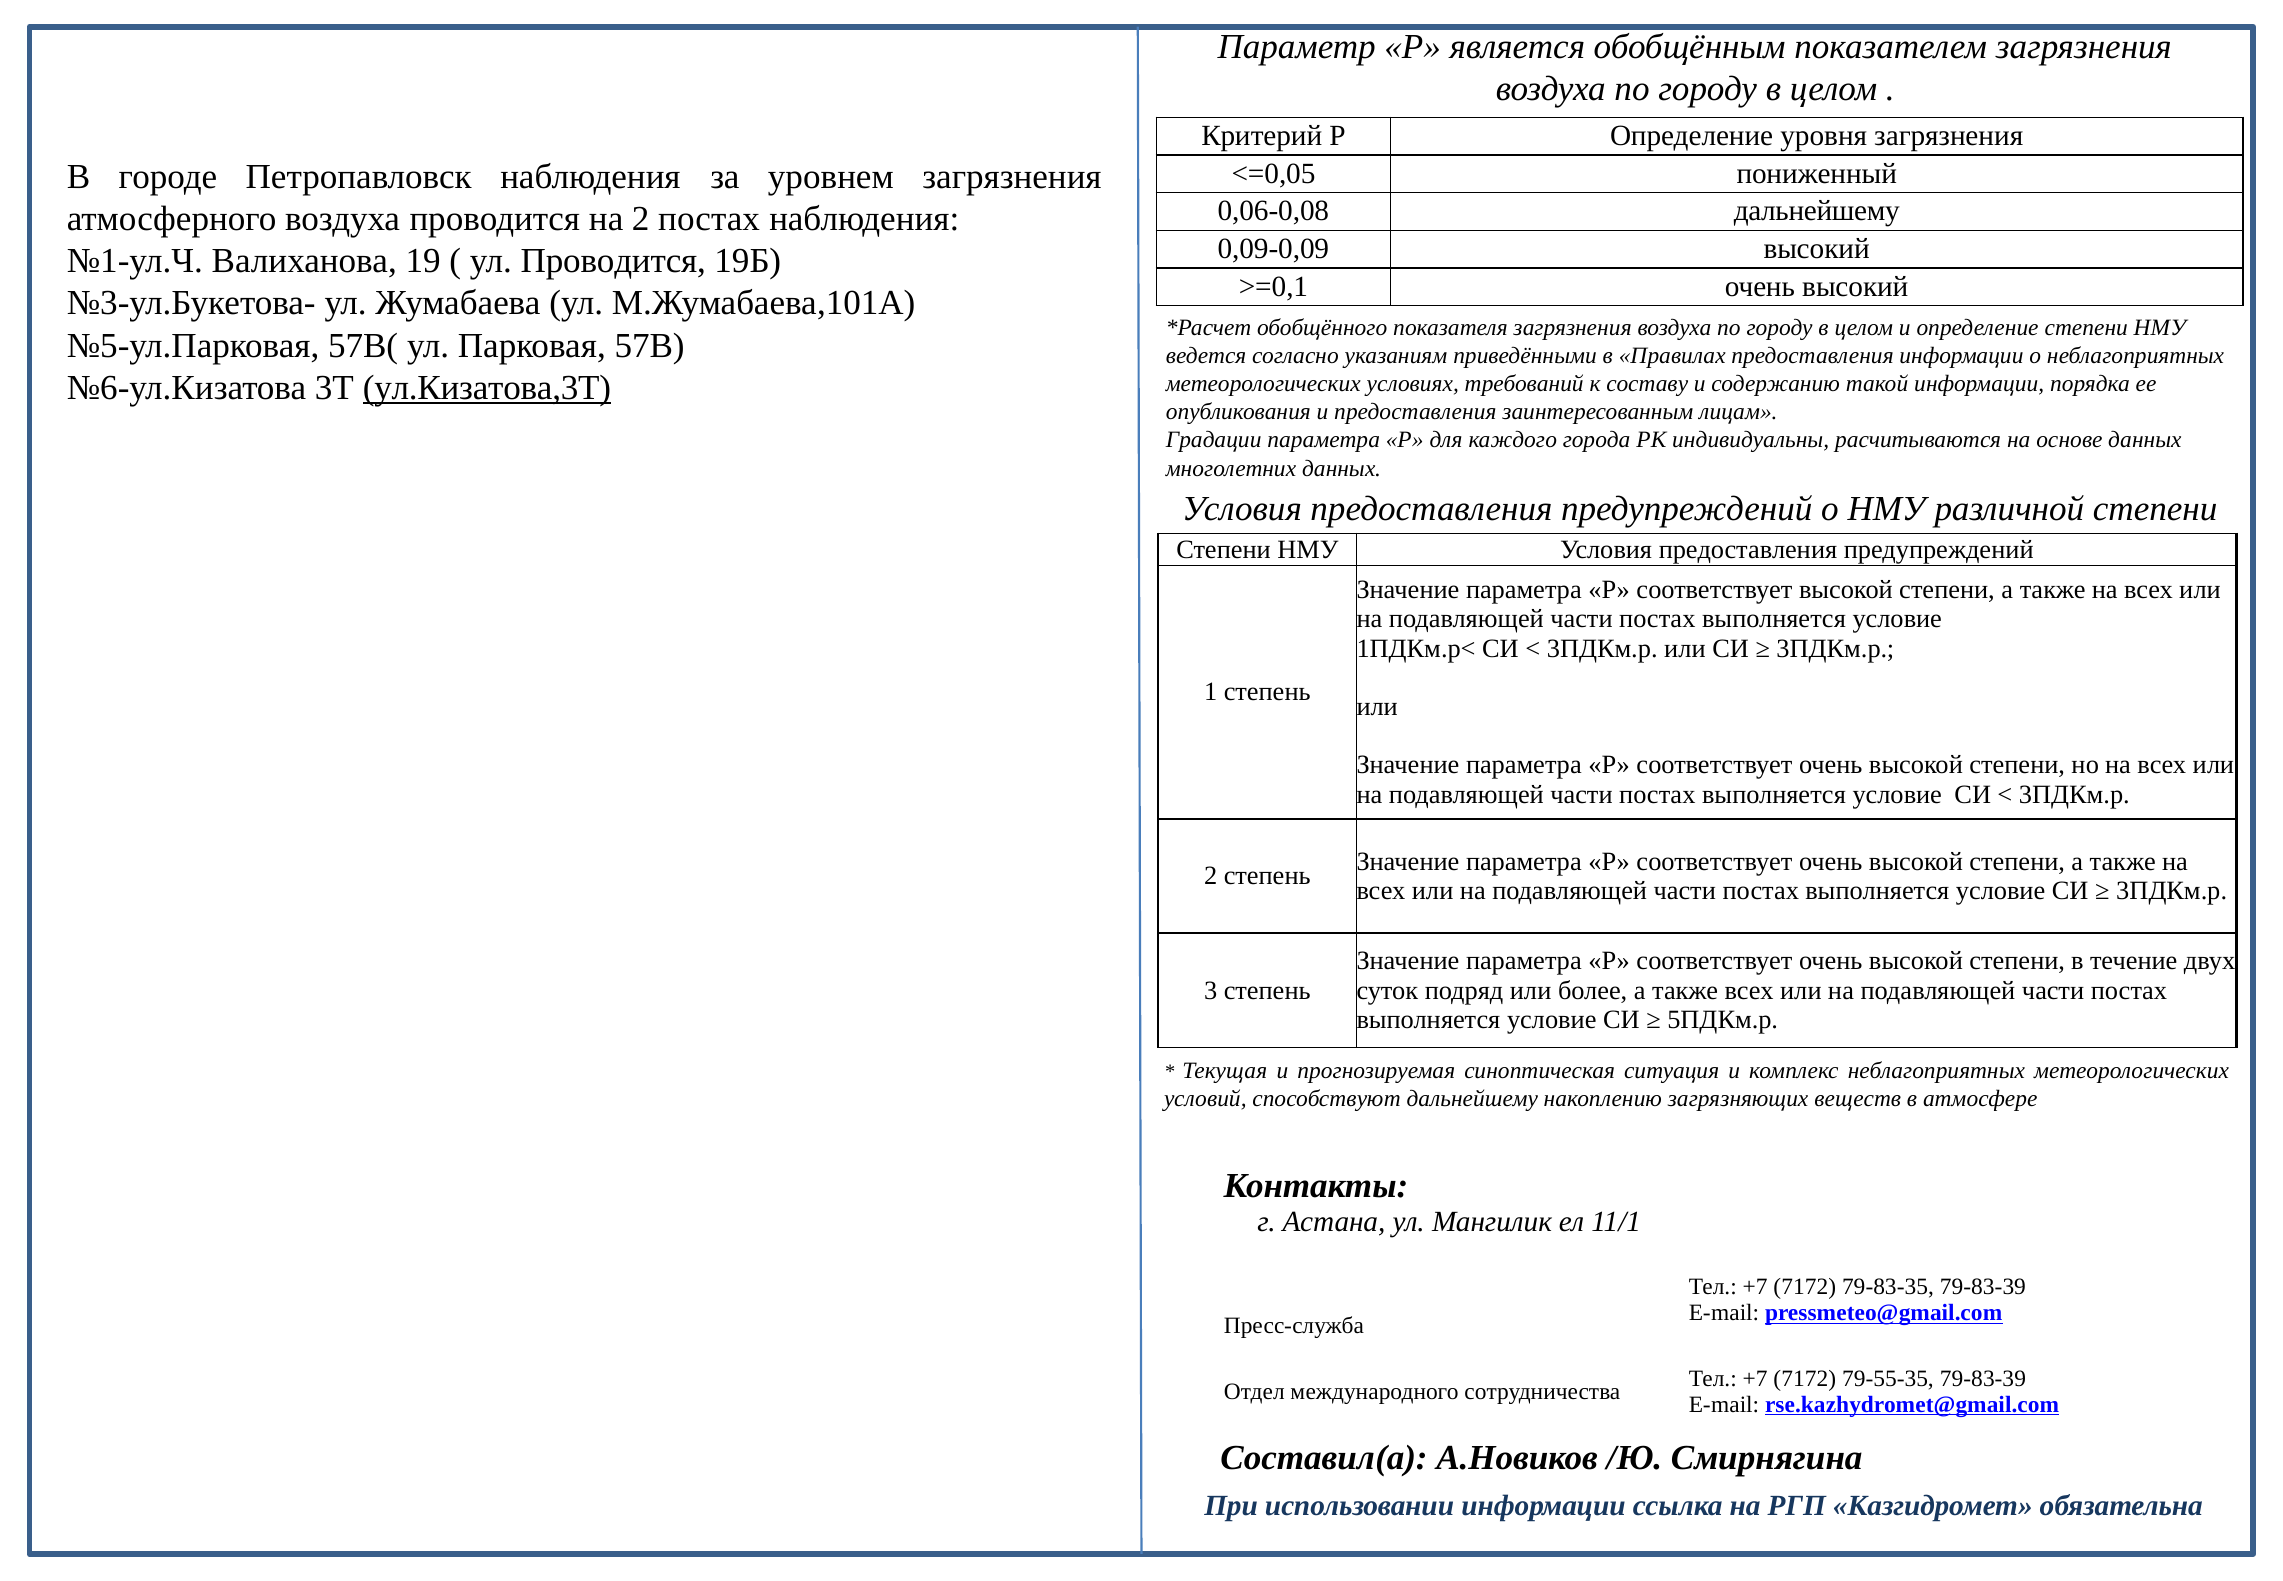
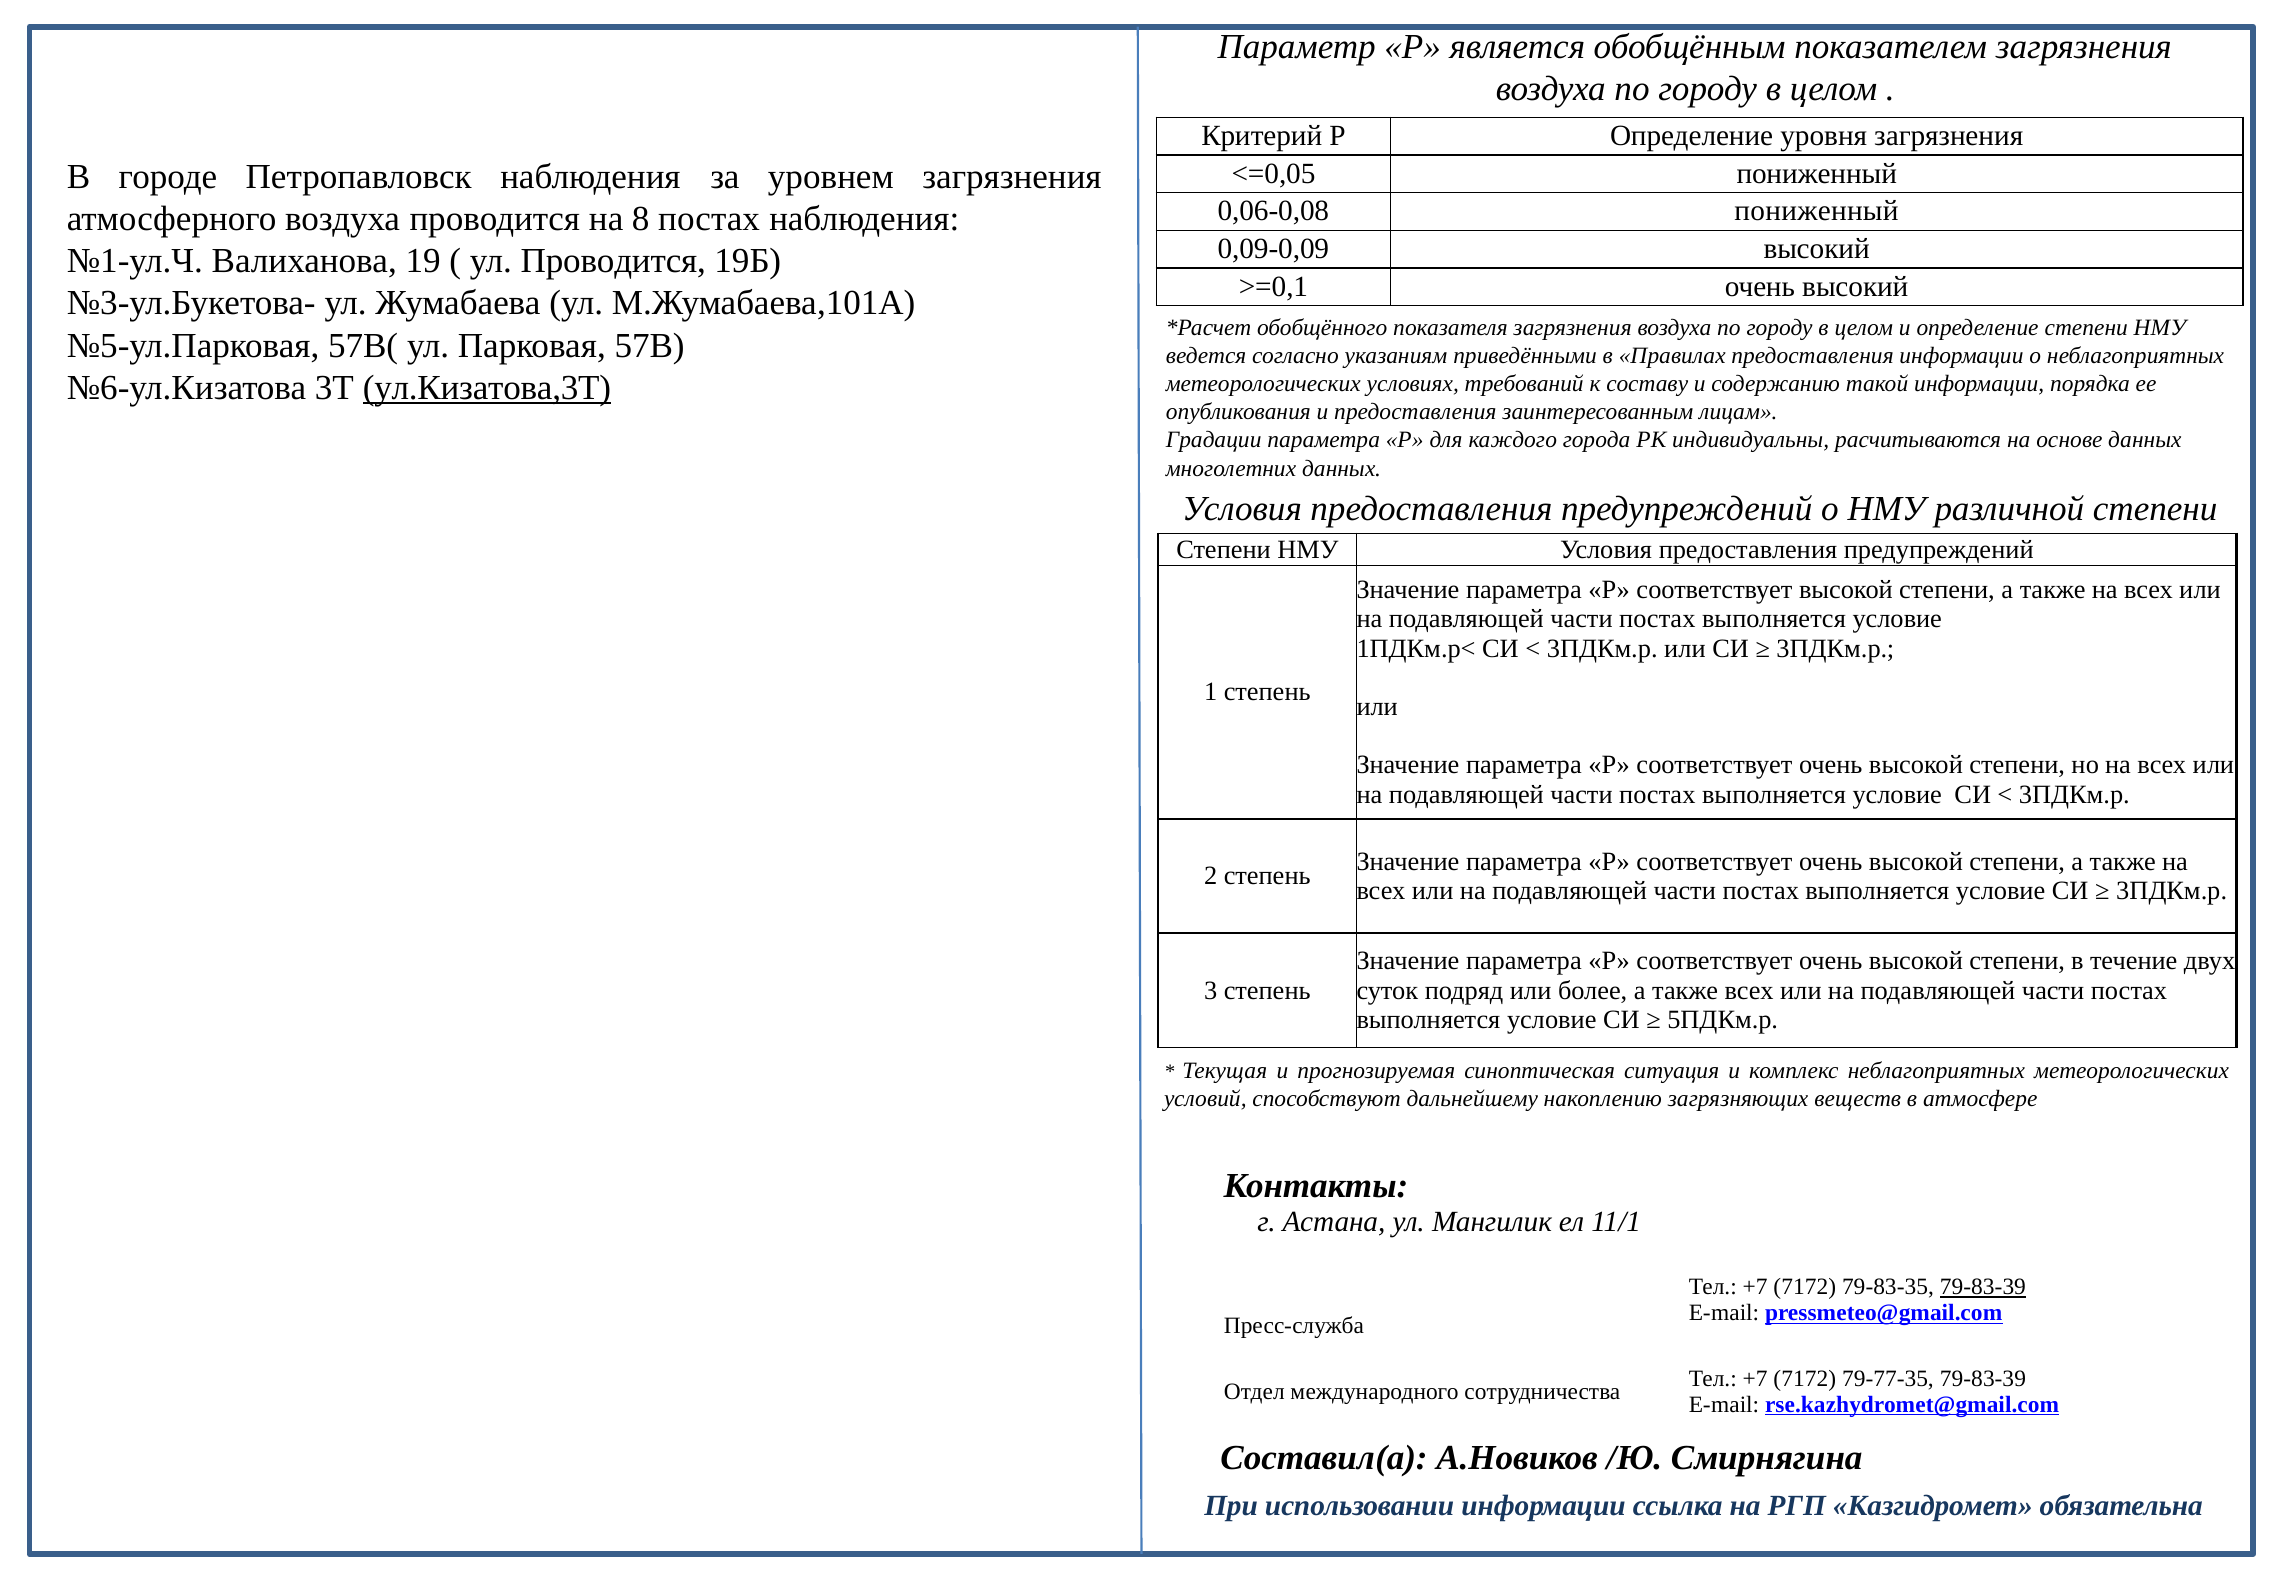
0,06-0,08 дальнейшему: дальнейшему -> пониженный
на 2: 2 -> 8
79-83-39 at (1983, 1287) underline: none -> present
79-55-35: 79-55-35 -> 79-77-35
